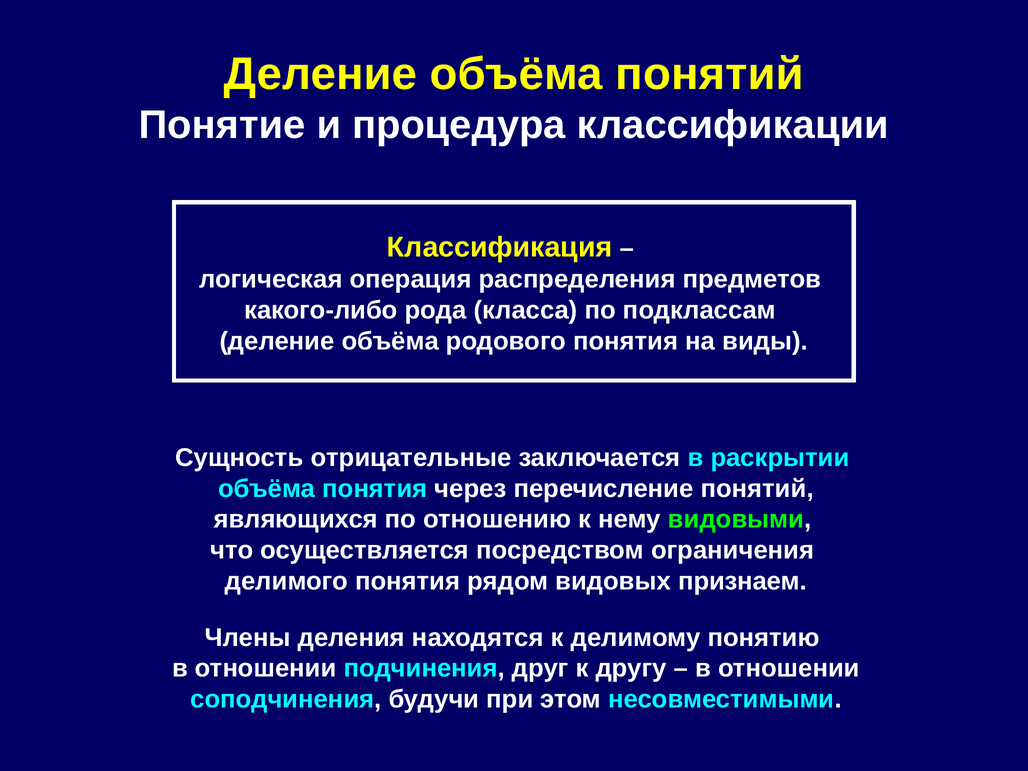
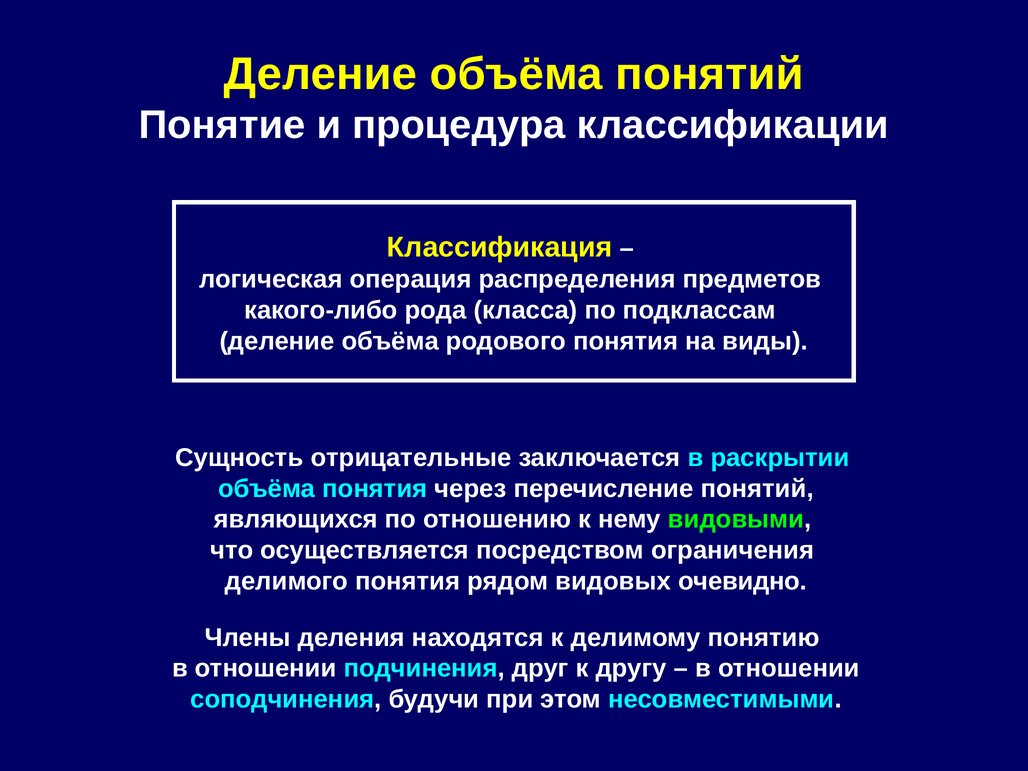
признаем: признаем -> очевидно
